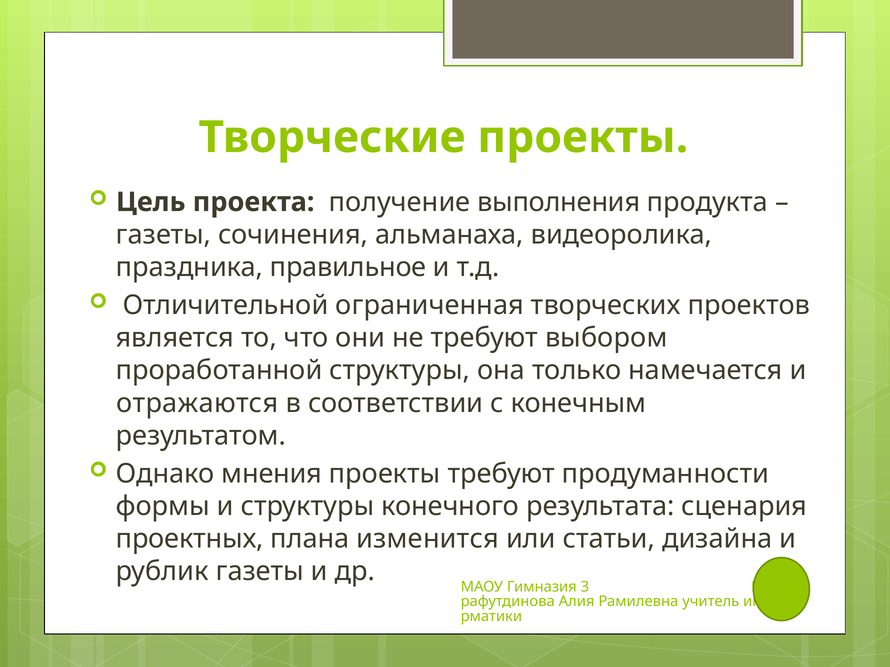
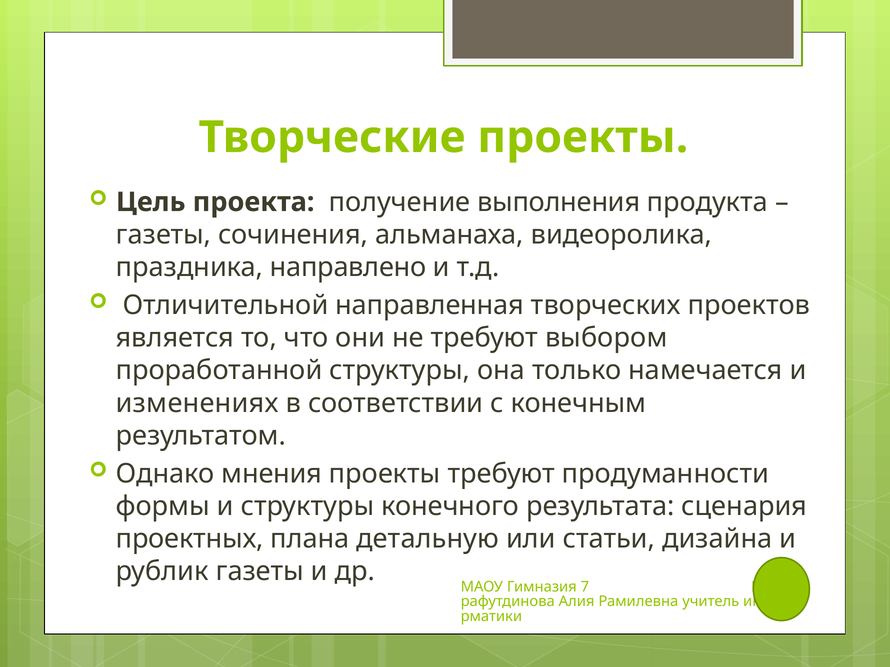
правильное: правильное -> направлено
ограниченная: ограниченная -> направленная
отражаются: отражаются -> изменениях
изменится: изменится -> детальную
3: 3 -> 7
